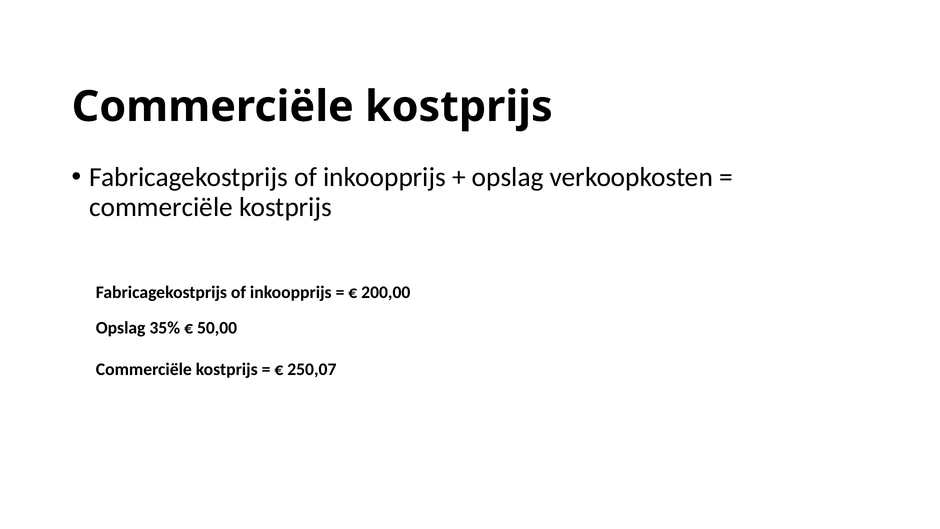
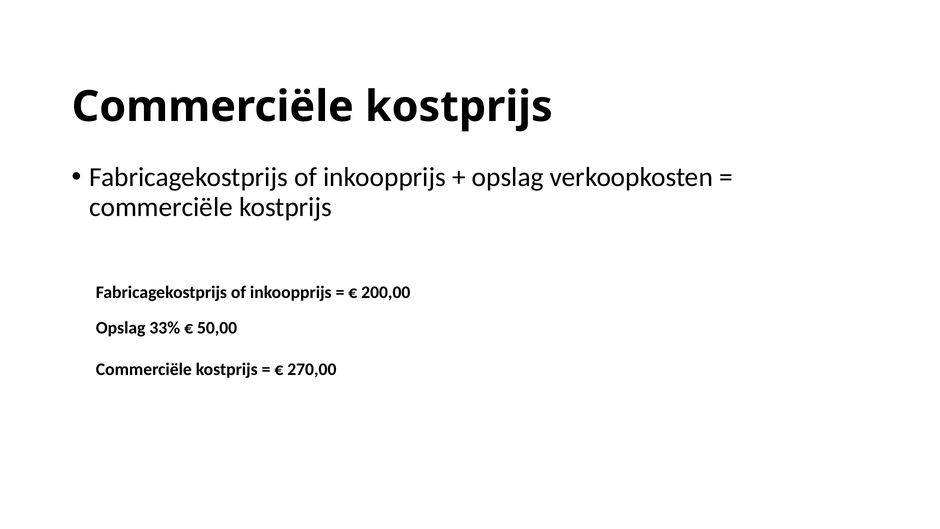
35%: 35% -> 33%
250,07: 250,07 -> 270,00
